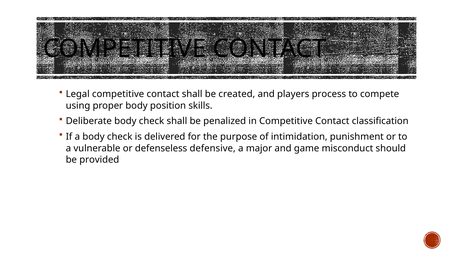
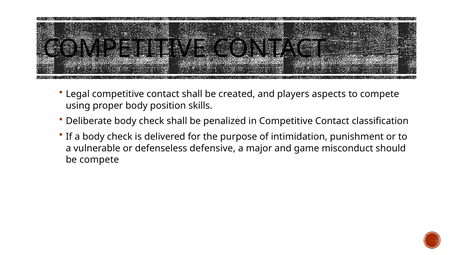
process: process -> aspects
be provided: provided -> compete
